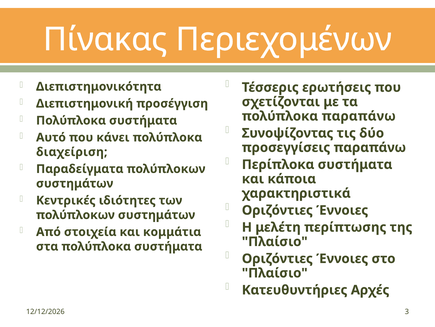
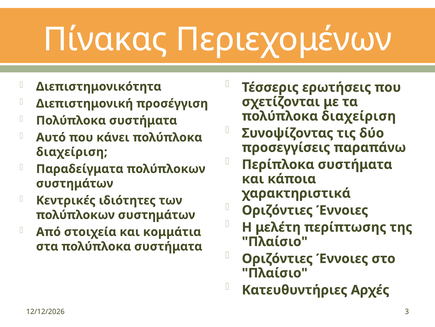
παραπάνω at (359, 116): παραπάνω -> διαχείριση
